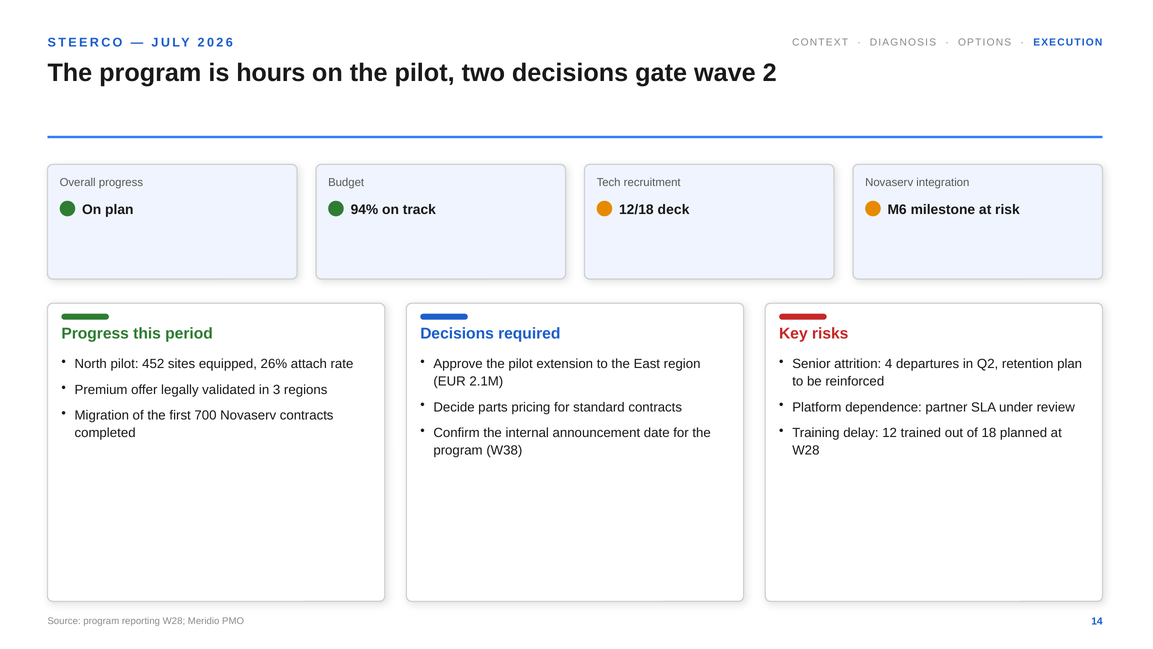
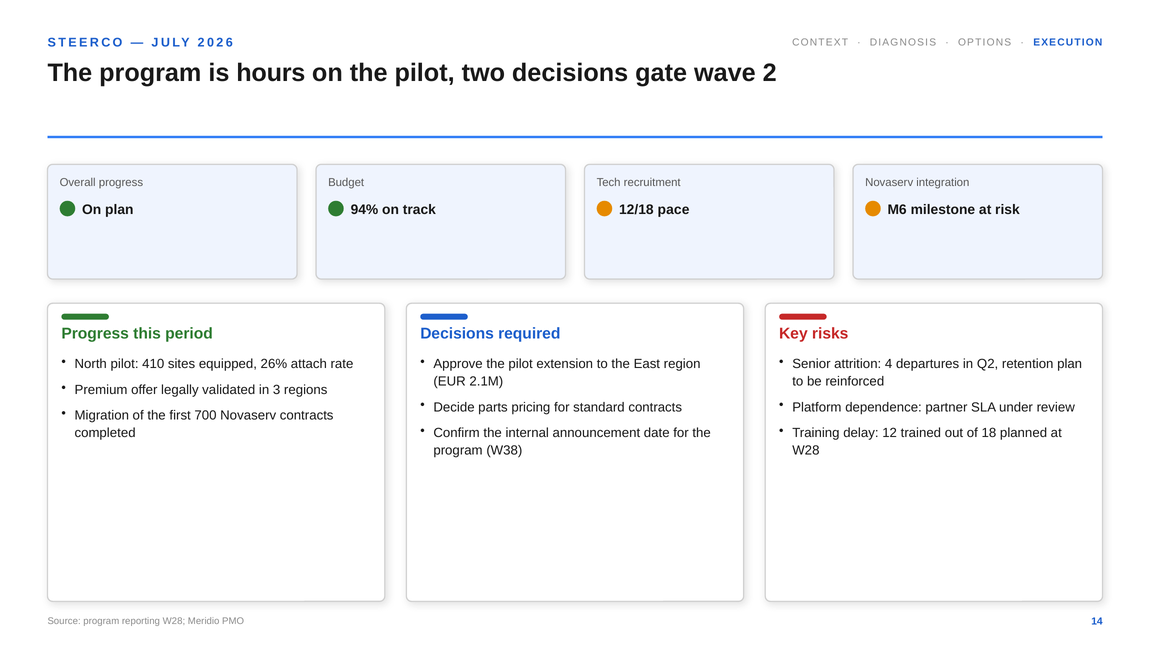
deck: deck -> pace
452: 452 -> 410
